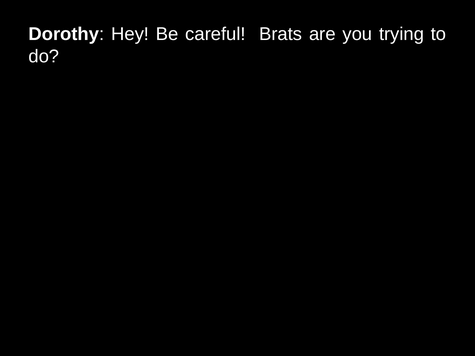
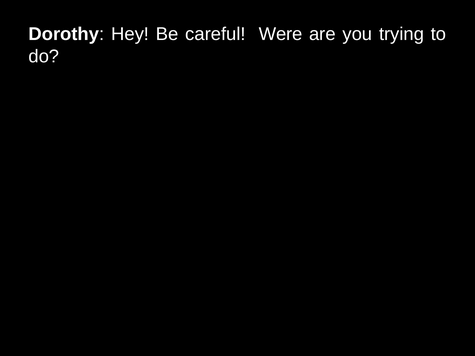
Brats: Brats -> Were
